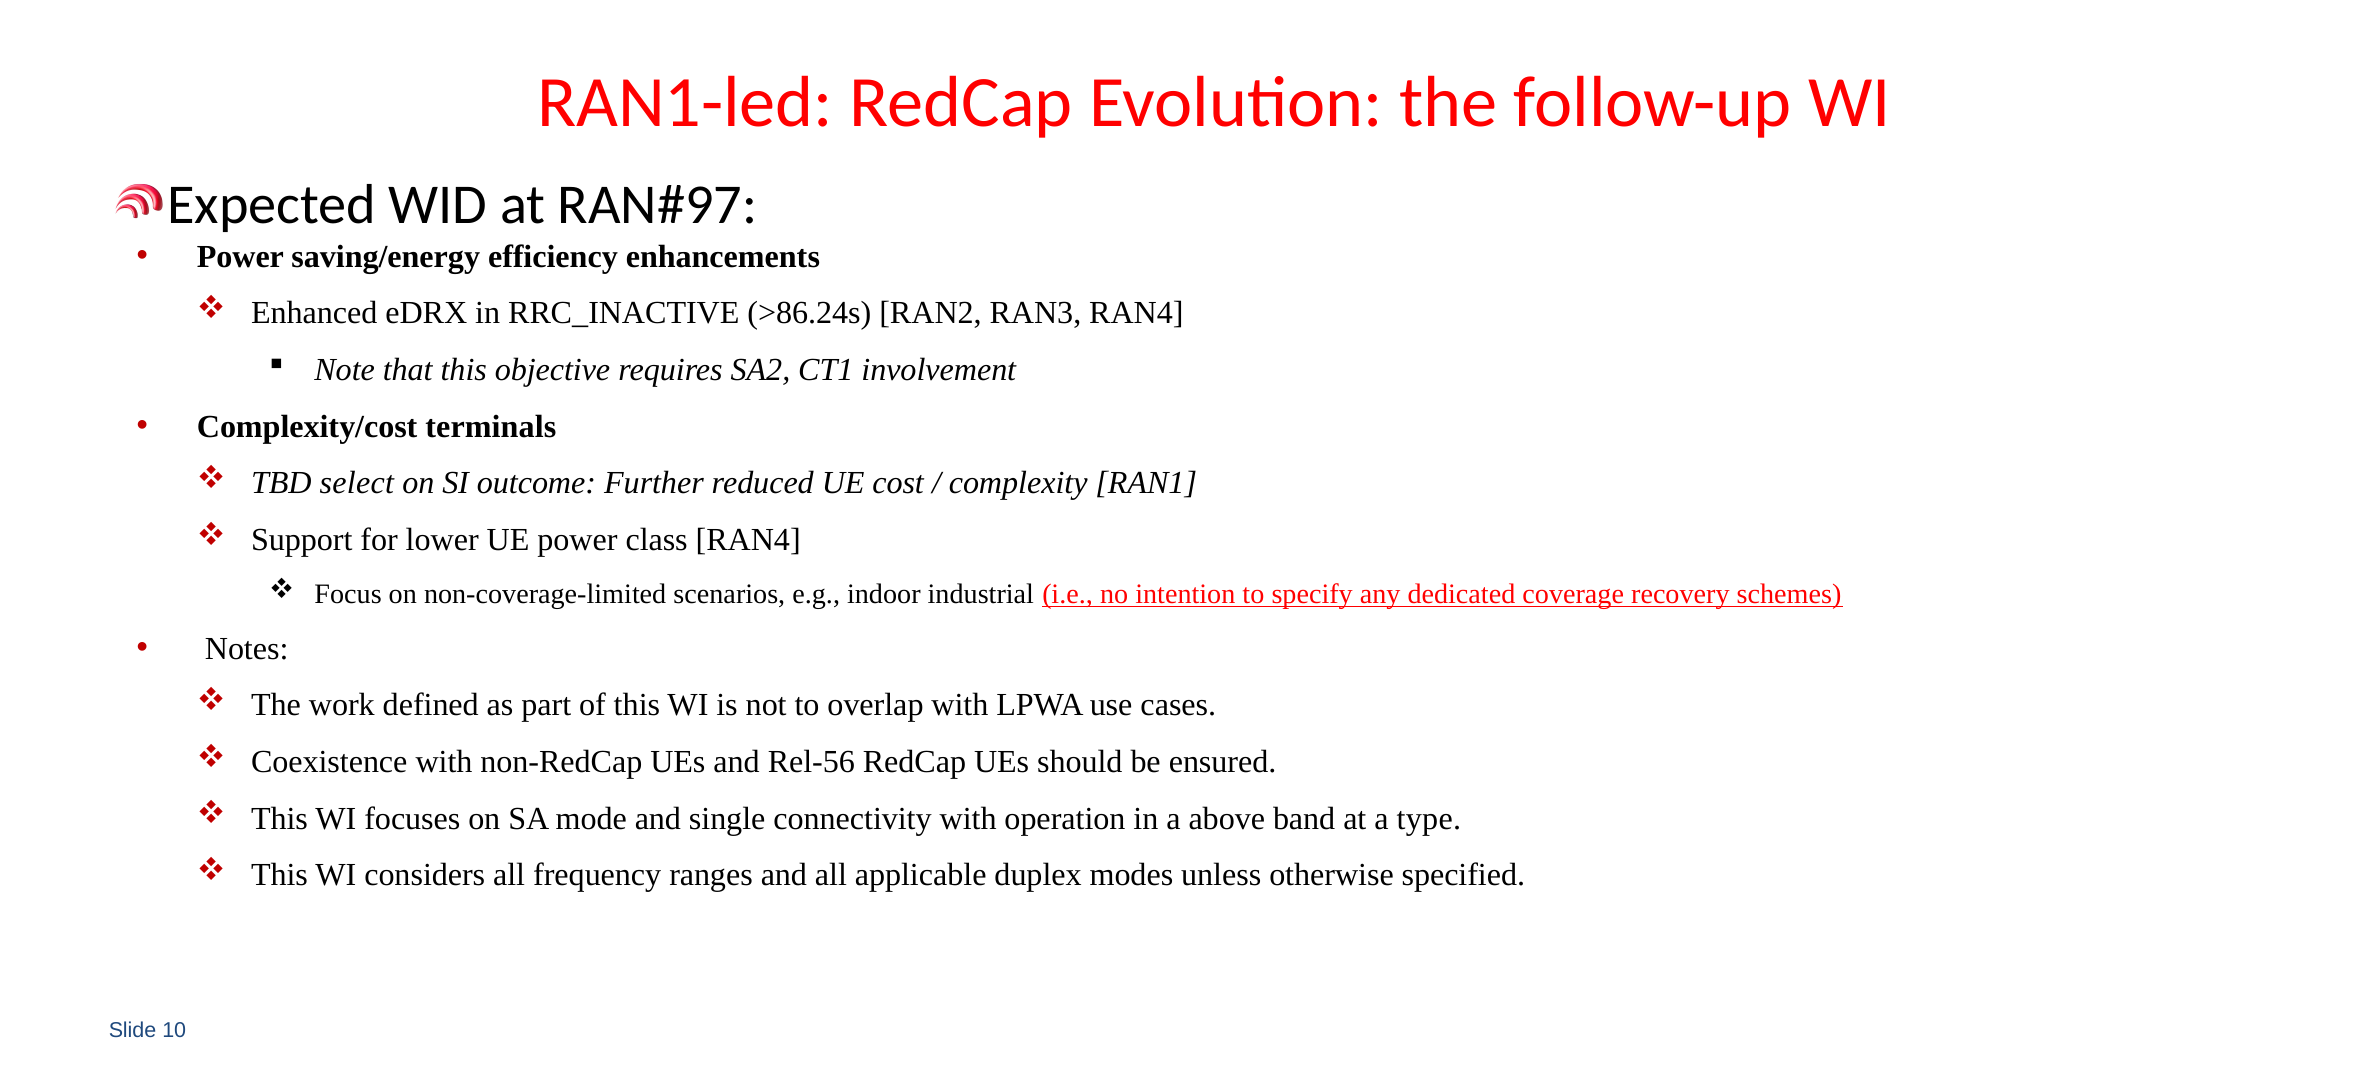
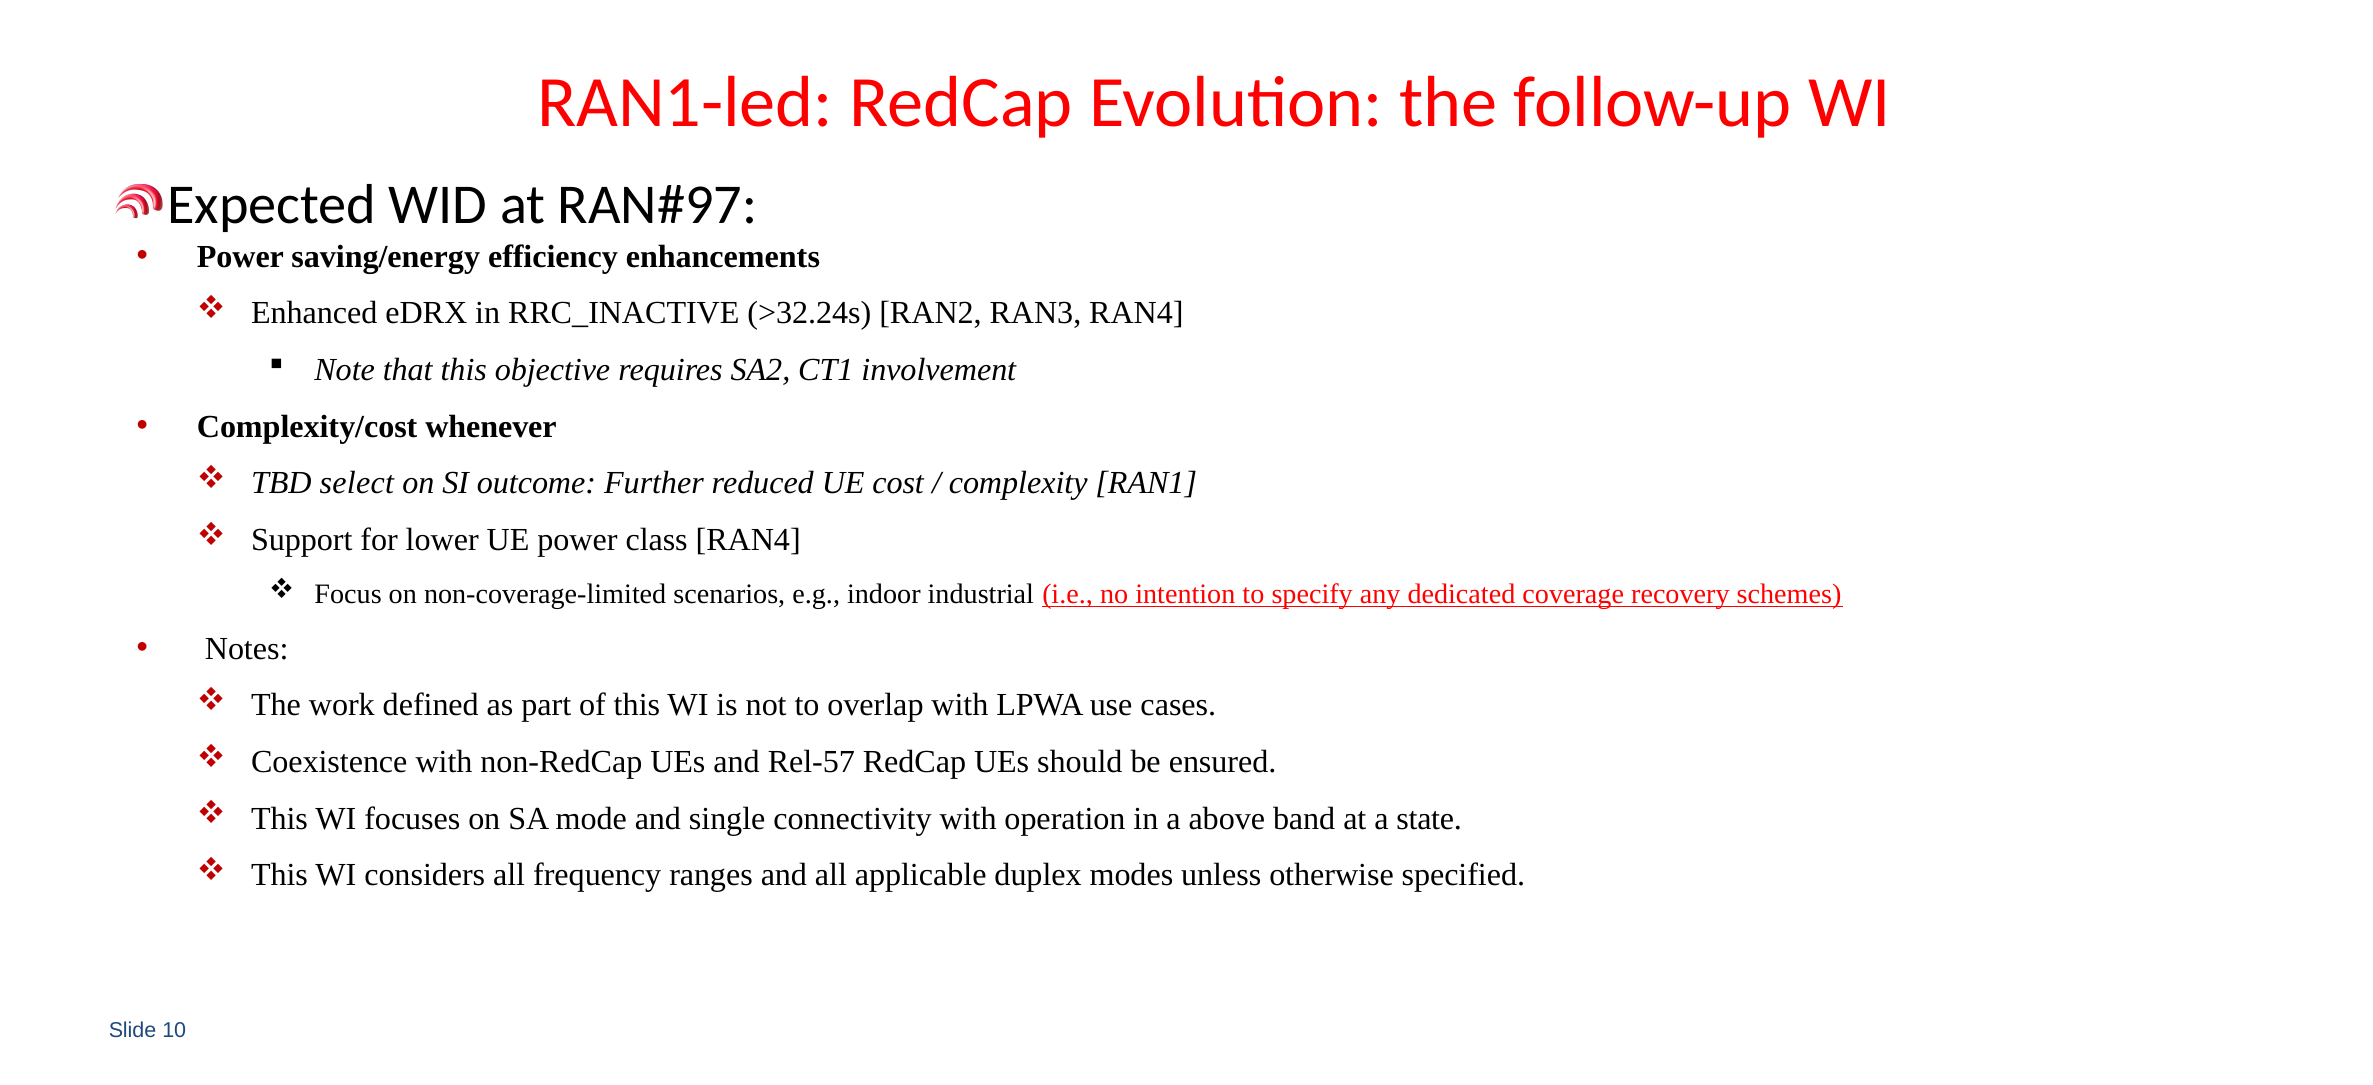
>86.24s: >86.24s -> >32.24s
terminals: terminals -> whenever
Rel-56: Rel-56 -> Rel-57
type: type -> state
